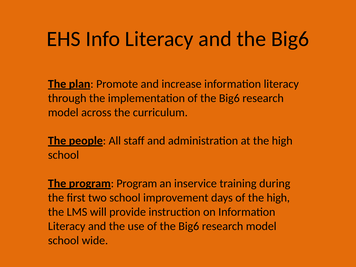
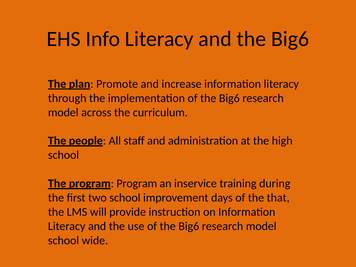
of the high: high -> that
